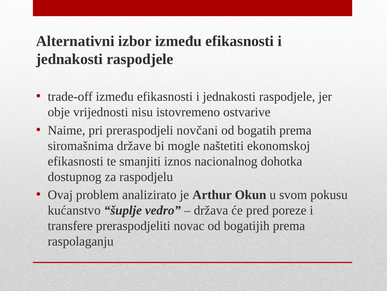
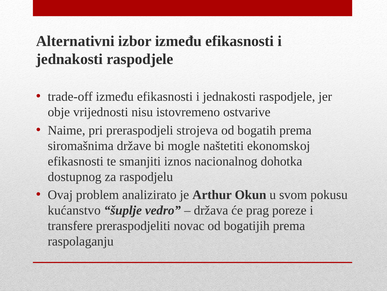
novčani: novčani -> strojeva
pred: pred -> prag
